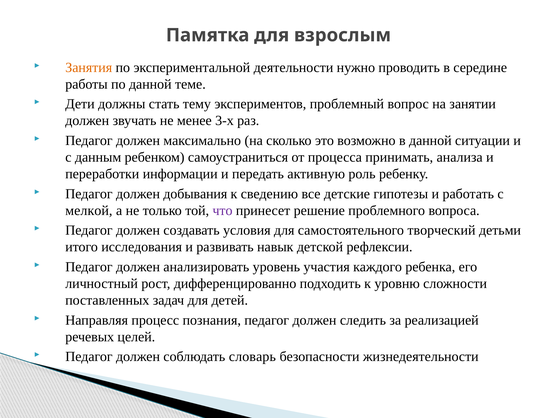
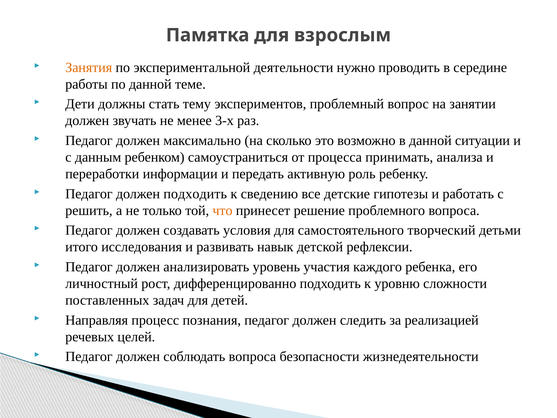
должен добывания: добывания -> подходить
мелкой: мелкой -> решить
что colour: purple -> orange
соблюдать словарь: словарь -> вопроса
